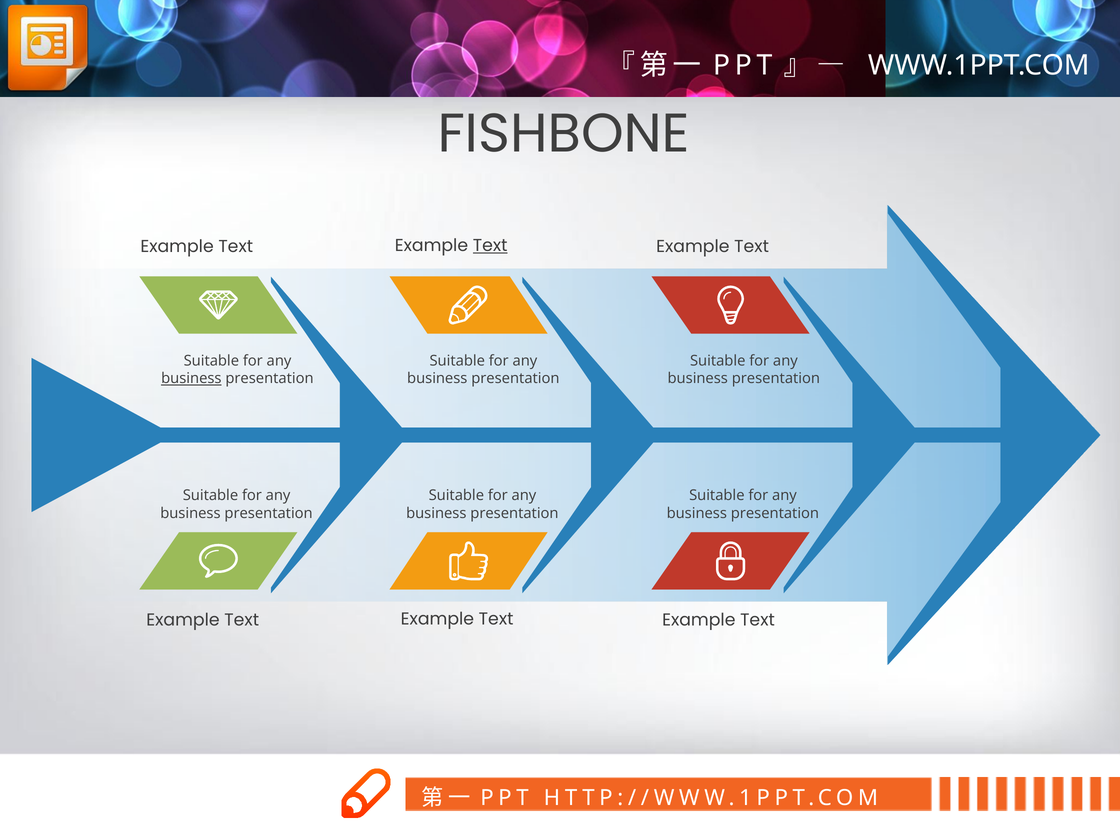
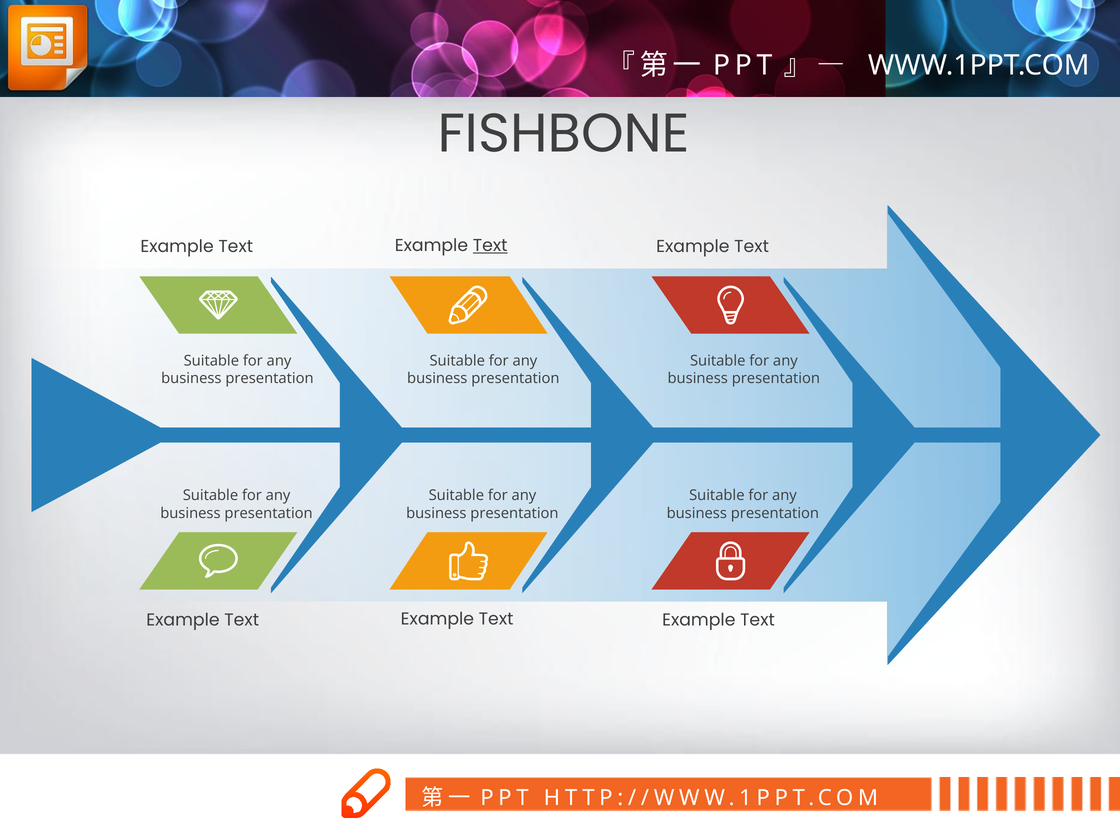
business at (191, 379) underline: present -> none
